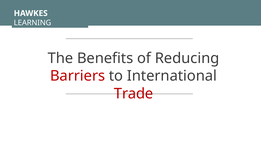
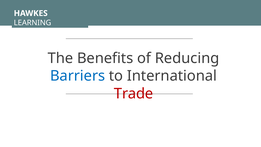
Barriers colour: red -> blue
